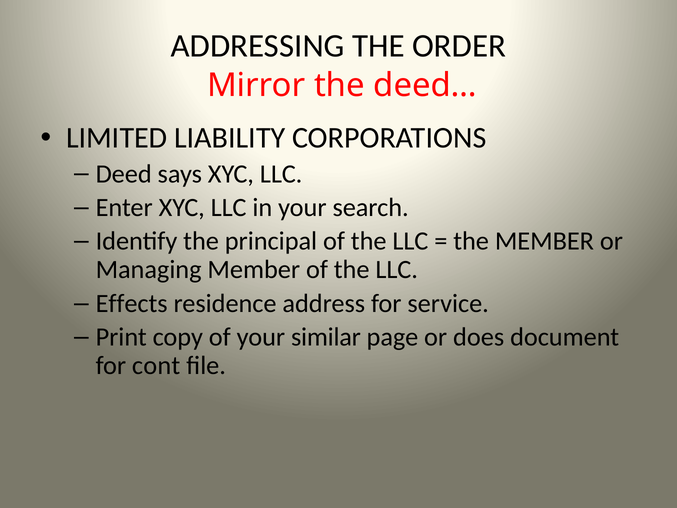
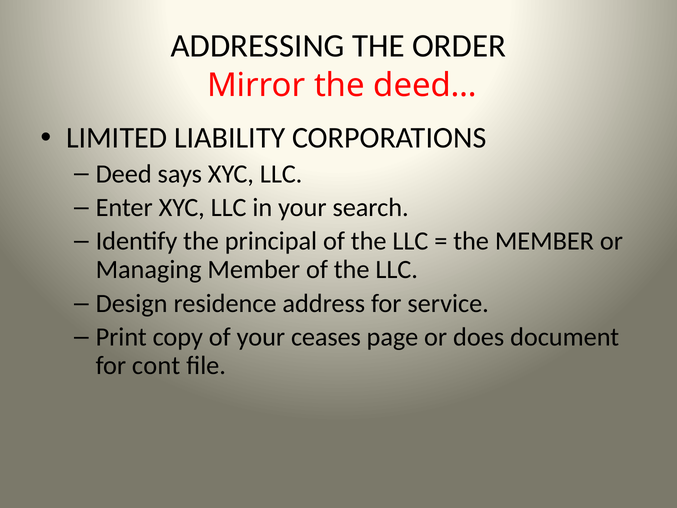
Effects: Effects -> Design
similar: similar -> ceases
